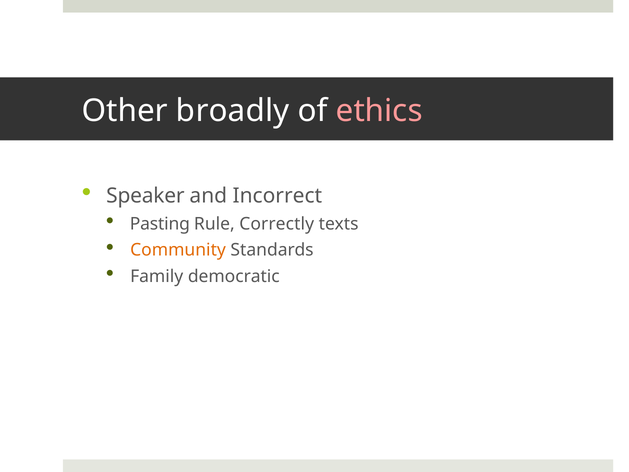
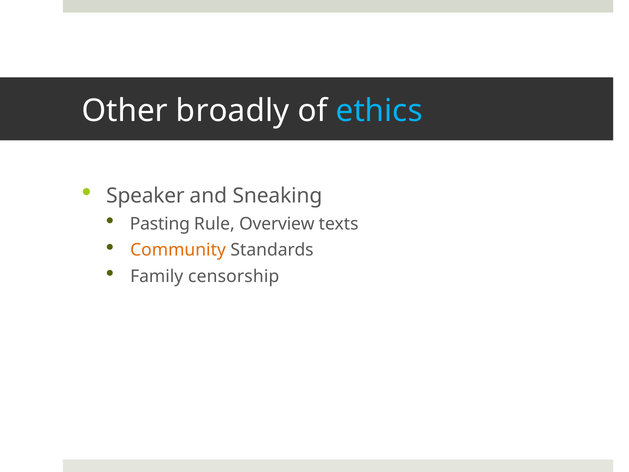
ethics colour: pink -> light blue
Incorrect: Incorrect -> Sneaking
Correctly: Correctly -> Overview
democratic: democratic -> censorship
